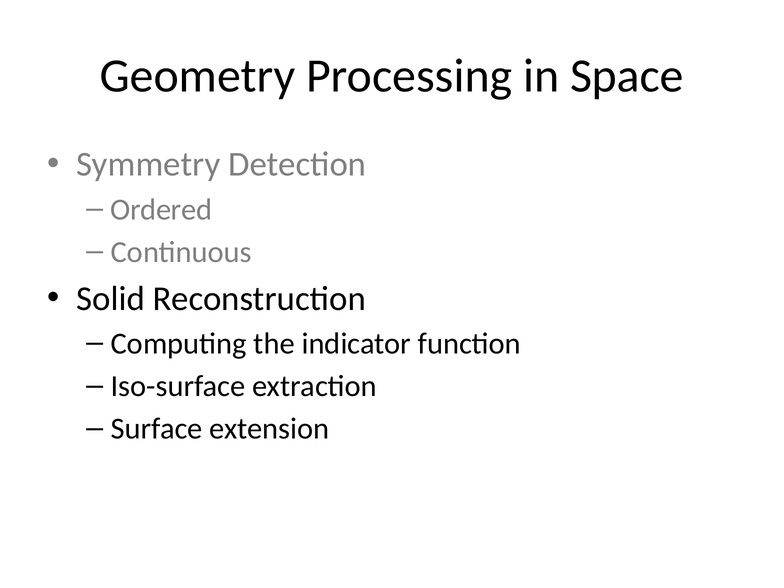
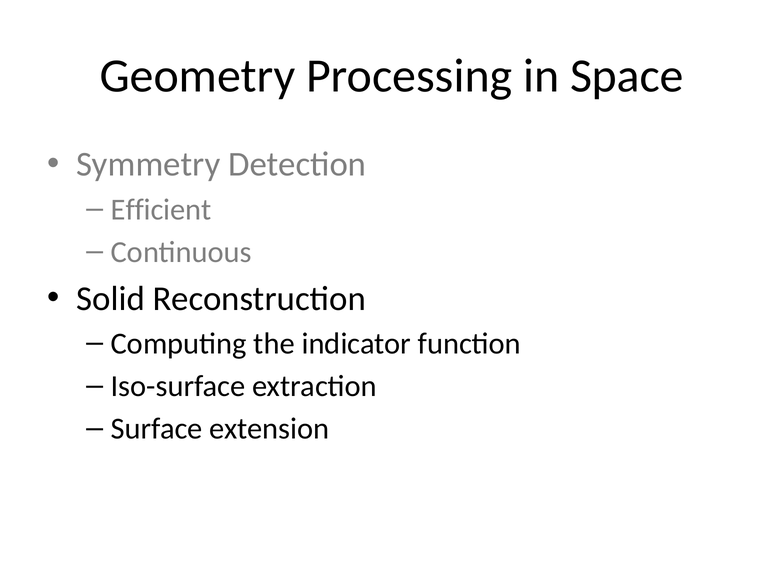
Ordered: Ordered -> Efficient
